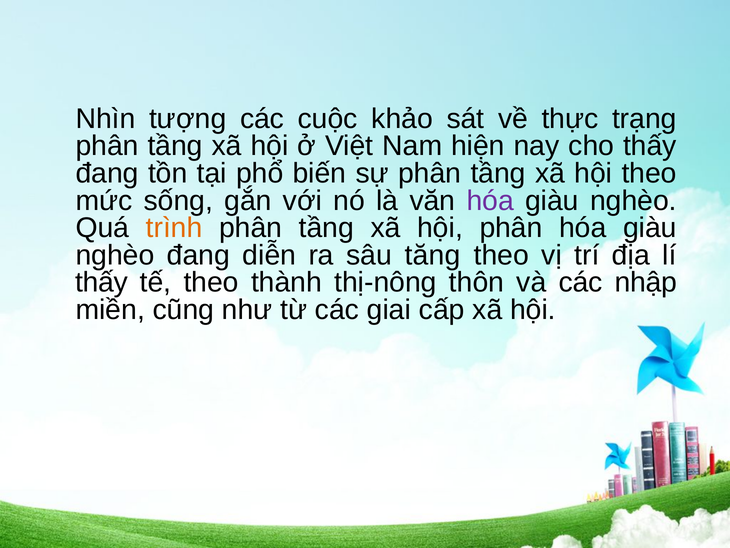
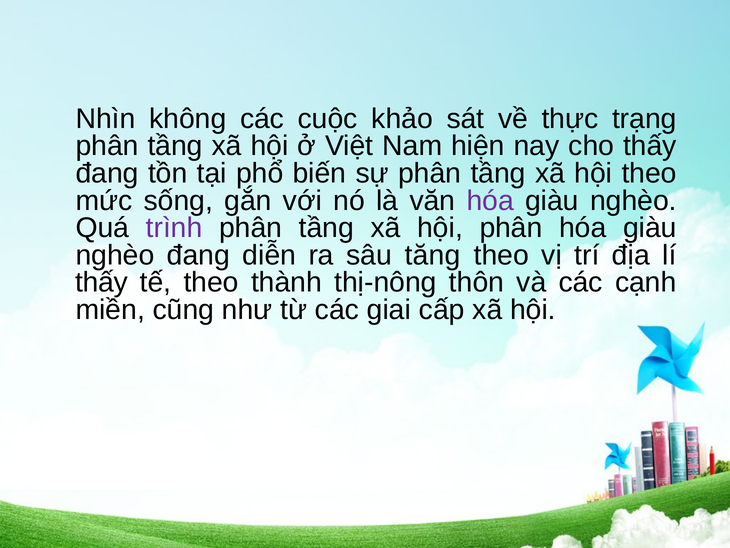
tượng: tượng -> không
trình colour: orange -> purple
nhập: nhập -> cạnh
